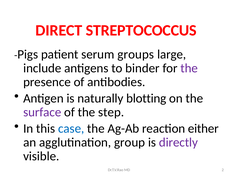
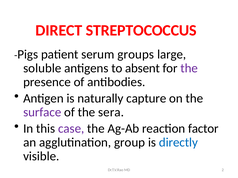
include: include -> soluble
binder: binder -> absent
blotting: blotting -> capture
step: step -> sera
case colour: blue -> purple
either: either -> factor
directly colour: purple -> blue
